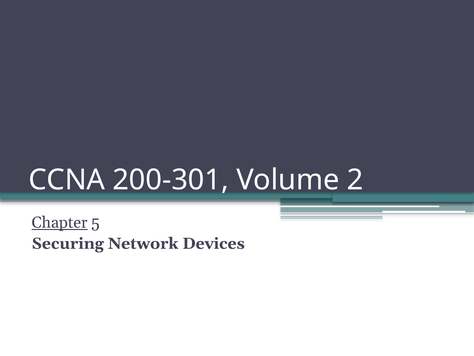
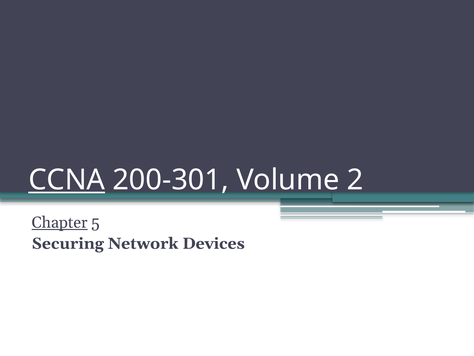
CCNA underline: none -> present
